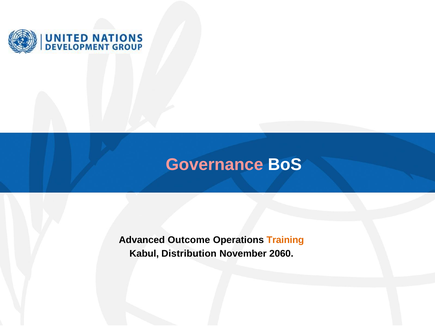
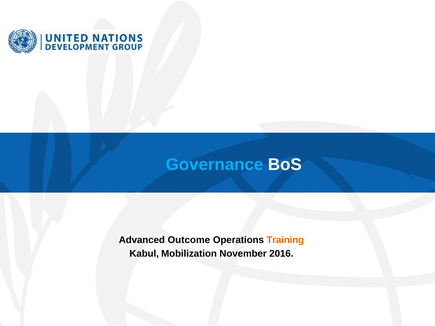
Governance colour: pink -> light blue
Distribution: Distribution -> Mobilization
2060: 2060 -> 2016
